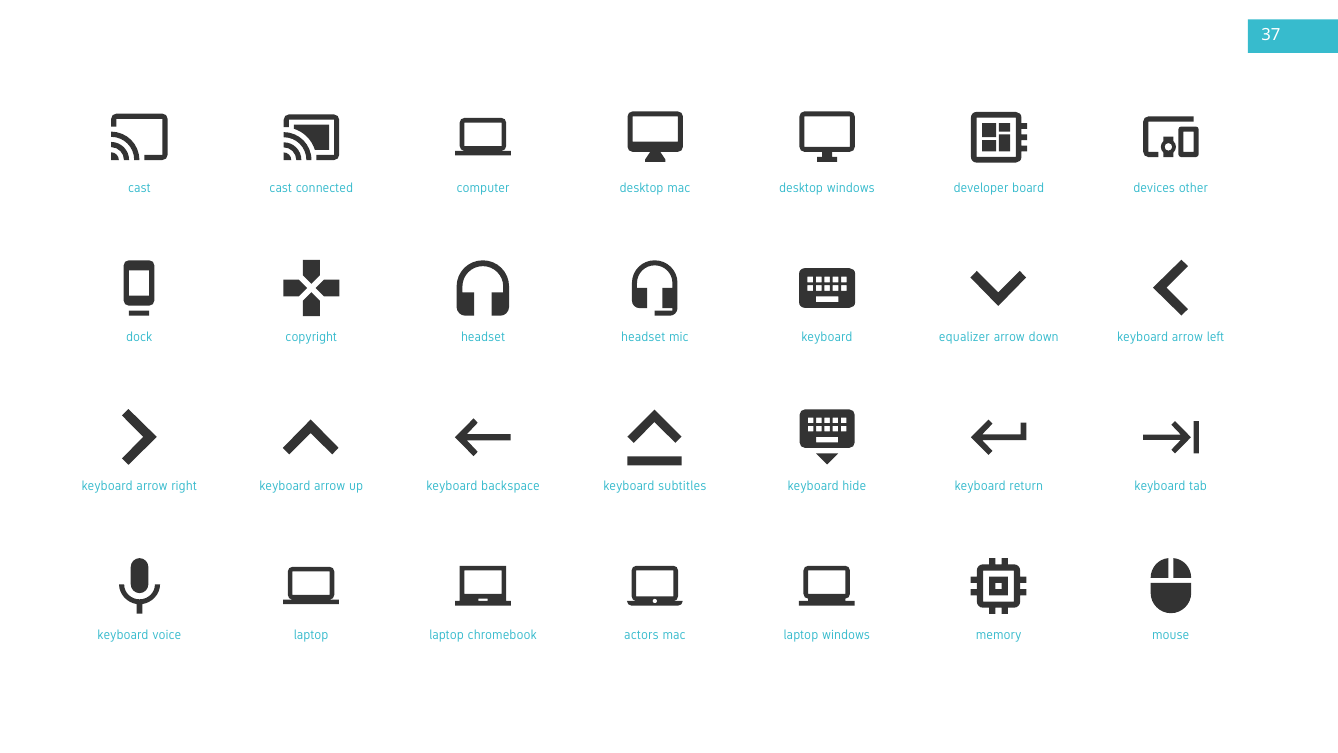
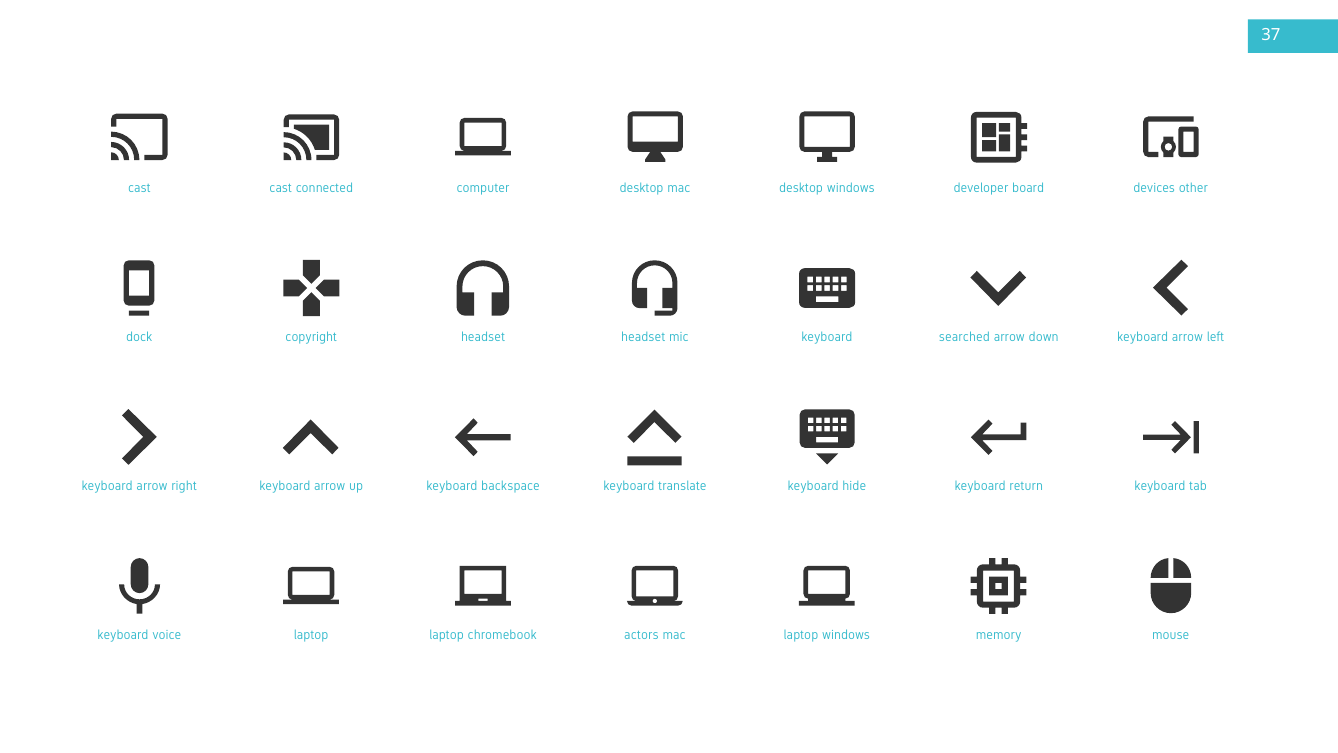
equalizer: equalizer -> searched
subtitles: subtitles -> translate
